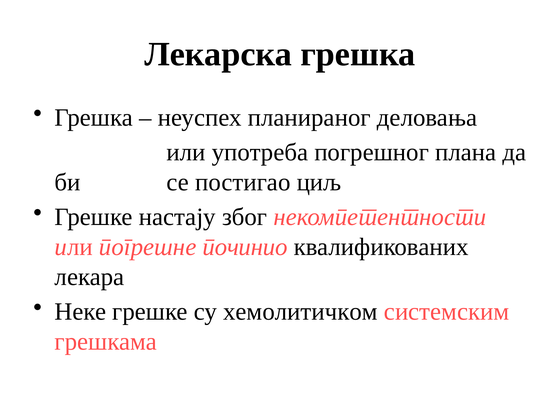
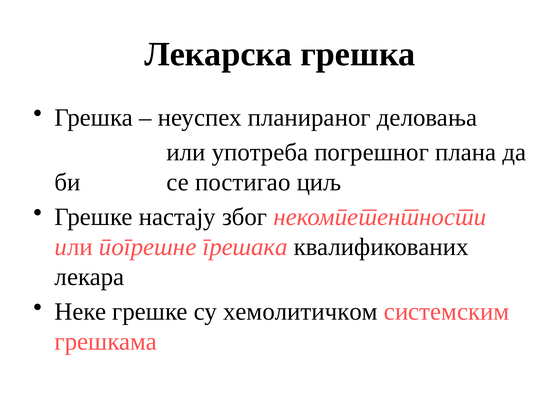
починио: починио -> грешака
